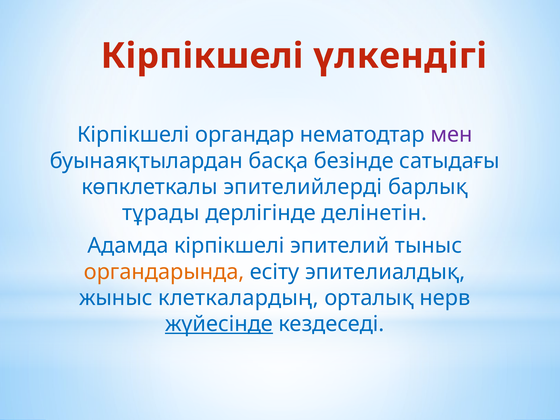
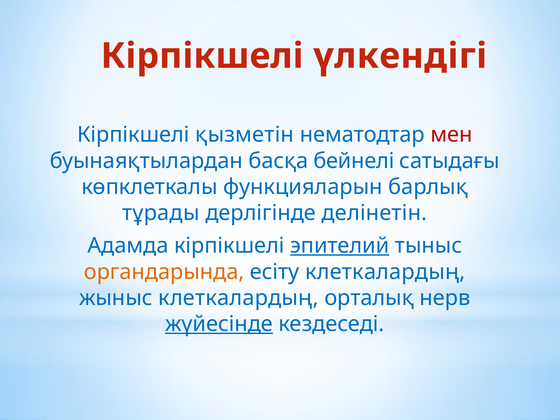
органдар: органдар -> қызметін
мен colour: purple -> red
безінде: безінде -> бейнелі
эпителийлерді: эпителийлерді -> функцияларын
эпителий underline: none -> present
есіту эпителиалдық: эпителиалдық -> клеткалардың
